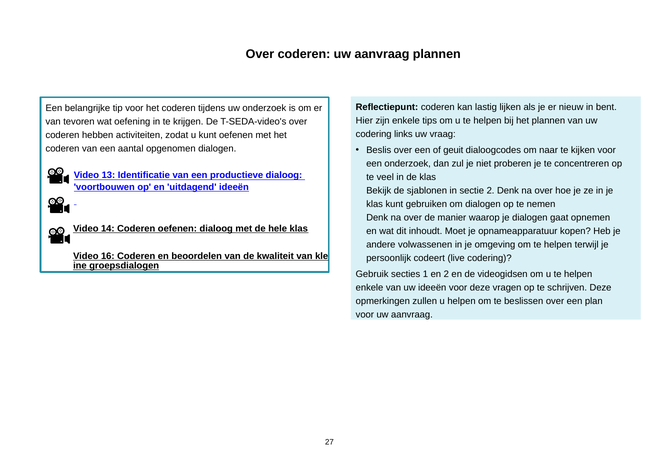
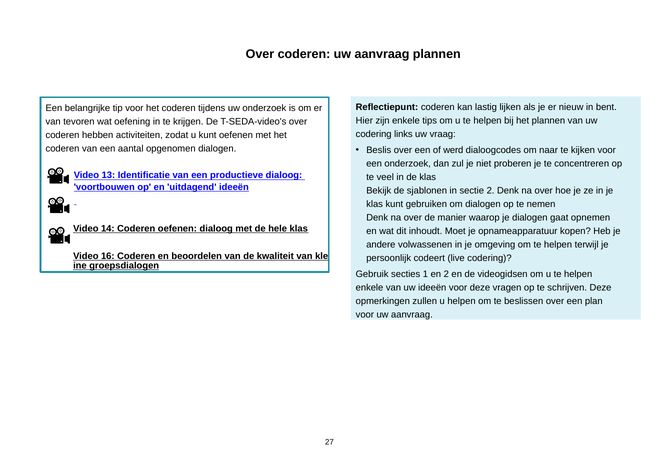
geuit: geuit -> werd
